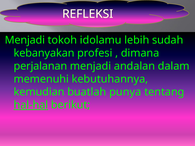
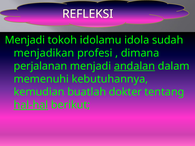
lebih: lebih -> idola
kebanyakan: kebanyakan -> menjadikan
andalan underline: none -> present
punya: punya -> dokter
